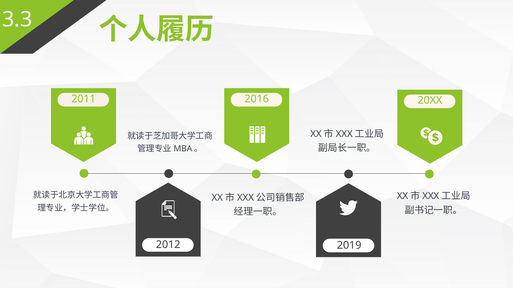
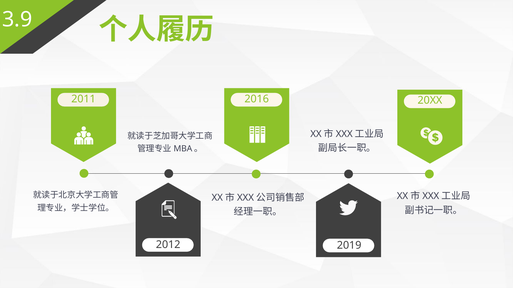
3.3: 3.3 -> 3.9
